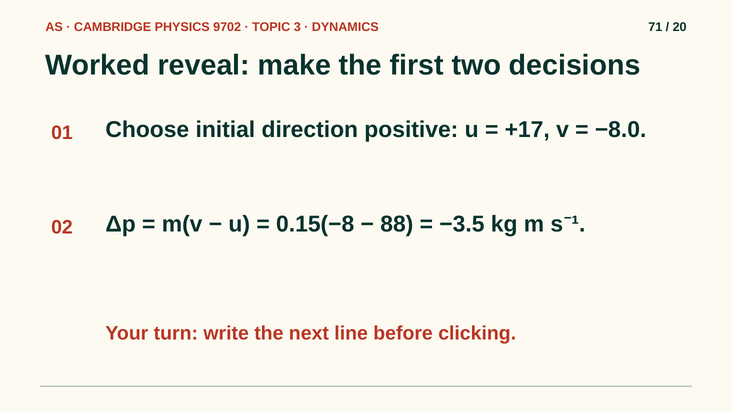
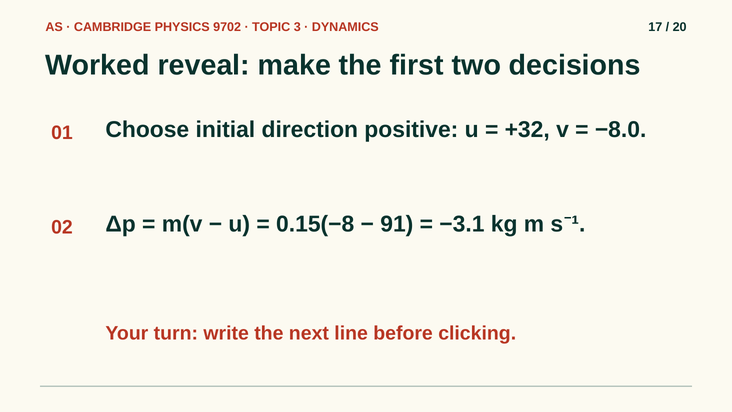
71: 71 -> 17
+17: +17 -> +32
88: 88 -> 91
−3.5: −3.5 -> −3.1
